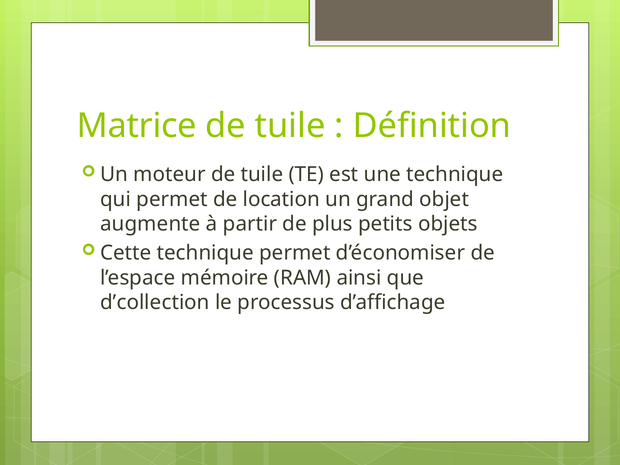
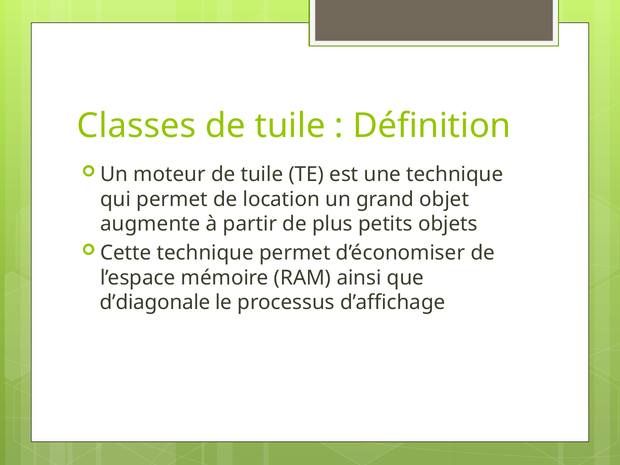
Matrice: Matrice -> Classes
d’collection: d’collection -> d’diagonale
